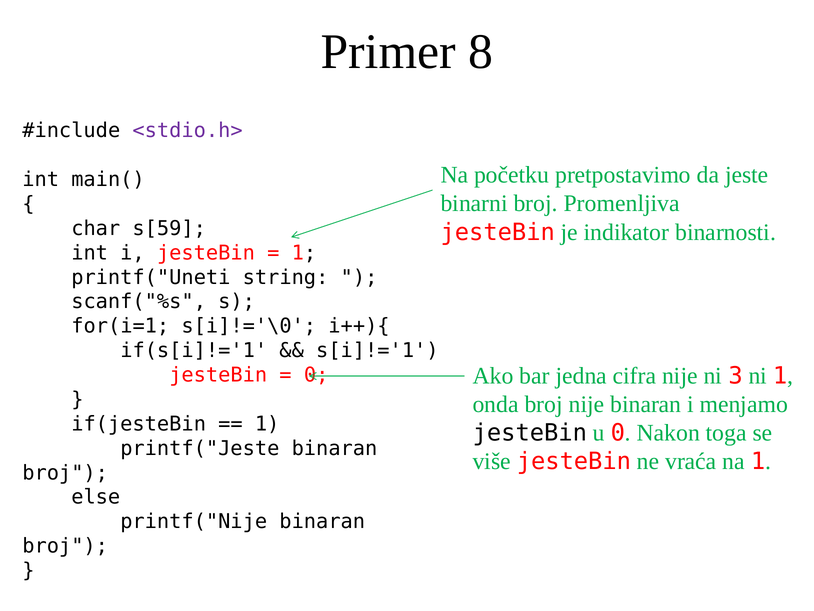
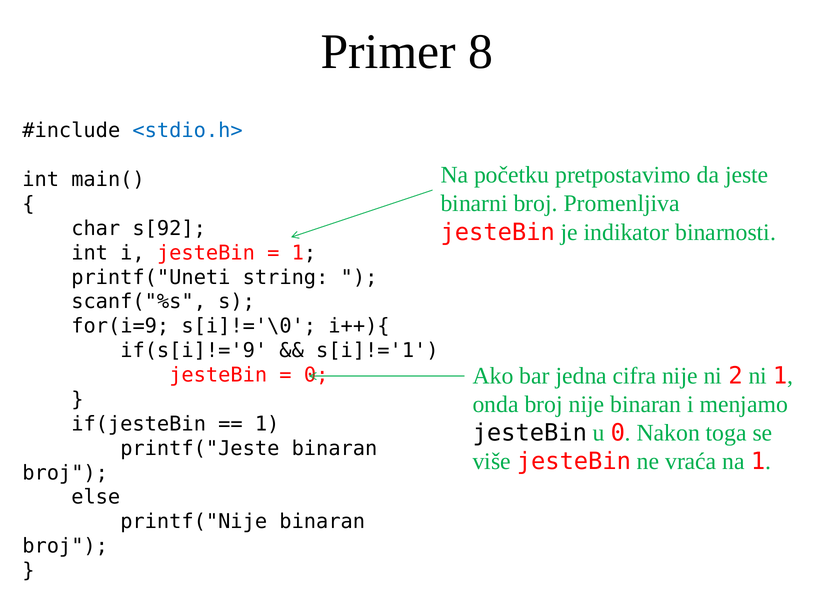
<stdio.h> colour: purple -> blue
s[59: s[59 -> s[92
for(i=1: for(i=1 -> for(i=9
if(s[i]!='1: if(s[i]!='1 -> if(s[i]!='9
3: 3 -> 2
